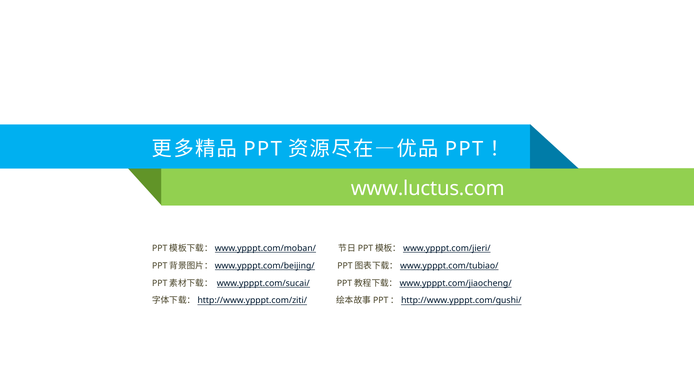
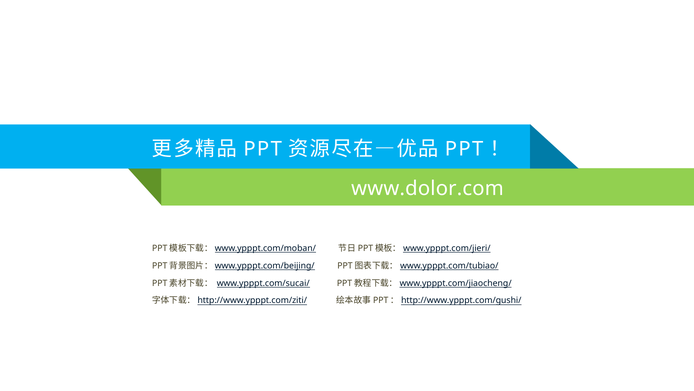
www.luctus.com: www.luctus.com -> www.dolor.com
